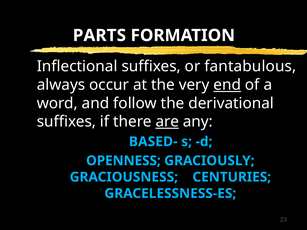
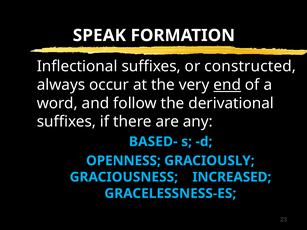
PARTS: PARTS -> SPEAK
fantabulous: fantabulous -> constructed
are underline: present -> none
CENTURIES: CENTURIES -> INCREASED
